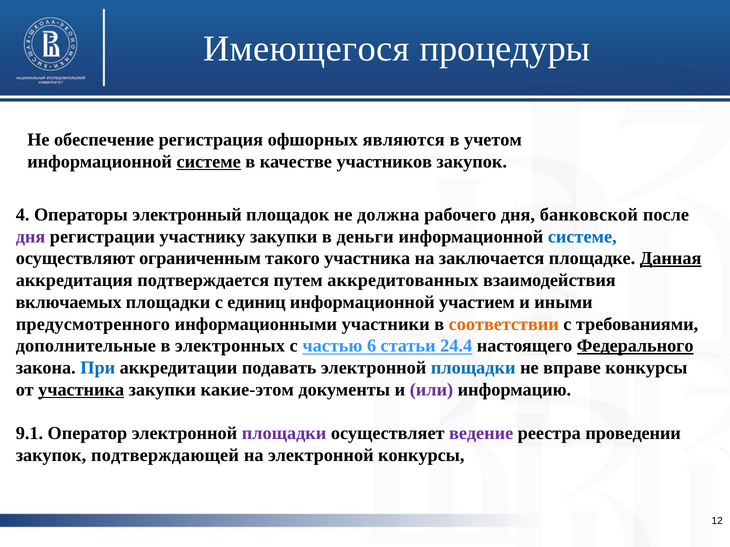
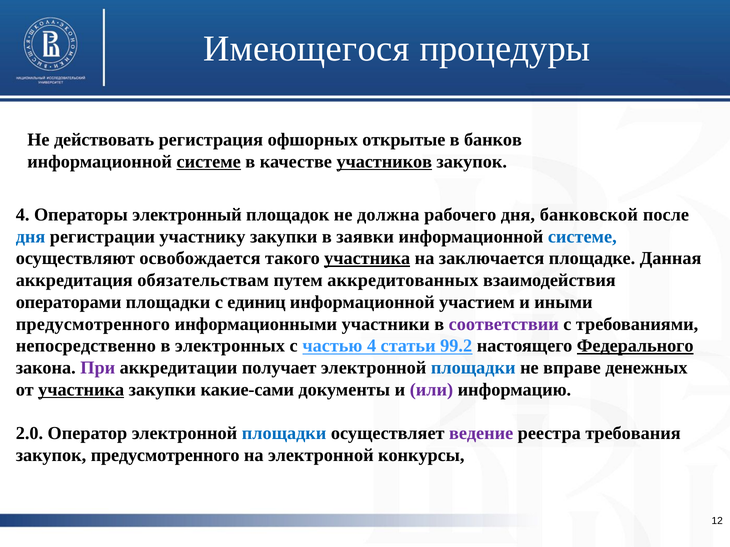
обеспечение: обеспечение -> действовать
являются: являются -> открытые
учетом: учетом -> банков
участников underline: none -> present
дня at (31, 237) colour: purple -> blue
деньги: деньги -> заявки
ограниченным: ограниченным -> освобождается
участника at (367, 259) underline: none -> present
Данная underline: present -> none
подтверждается: подтверждается -> обязательствам
включаемых: включаемых -> операторами
соответствии colour: orange -> purple
дополнительные: дополнительные -> непосредственно
частью 6: 6 -> 4
24.4: 24.4 -> 99.2
При colour: blue -> purple
подавать: подавать -> получает
вправе конкурсы: конкурсы -> денежных
какие-этом: какие-этом -> какие-сами
9.1: 9.1 -> 2.0
площадки at (284, 434) colour: purple -> blue
проведении: проведении -> требования
закупок подтверждающей: подтверждающей -> предусмотренного
